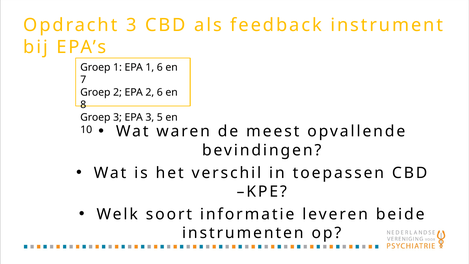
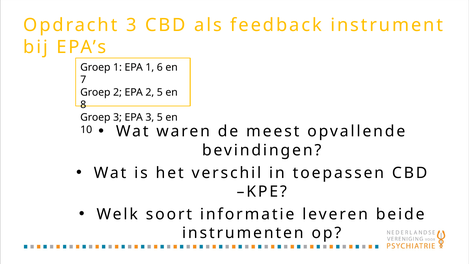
2 6: 6 -> 5
